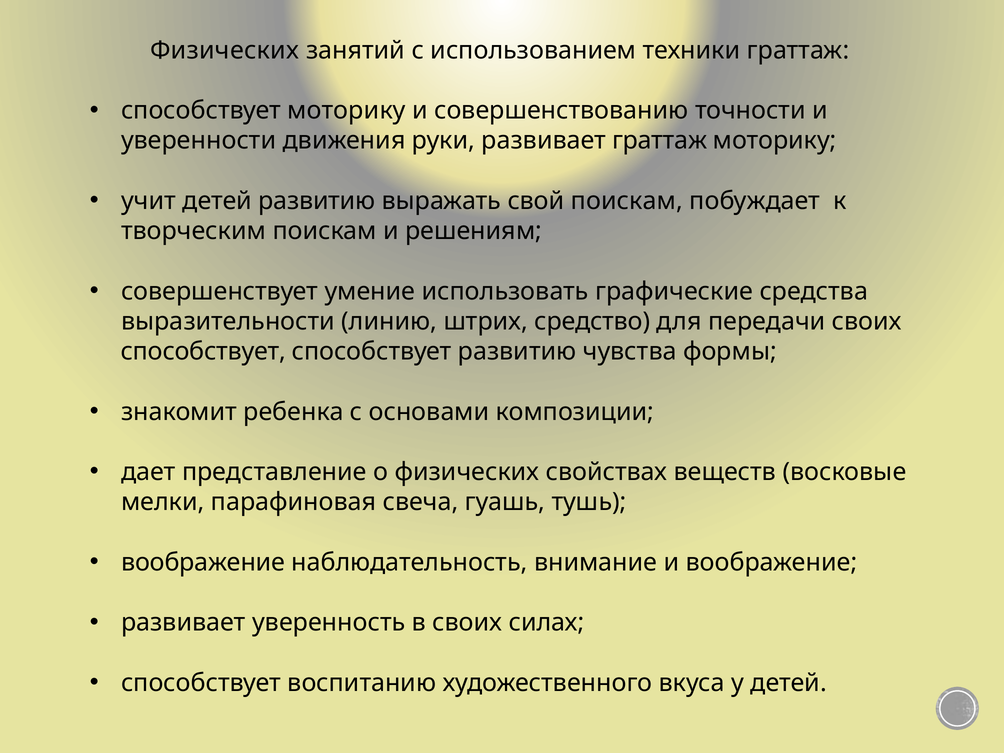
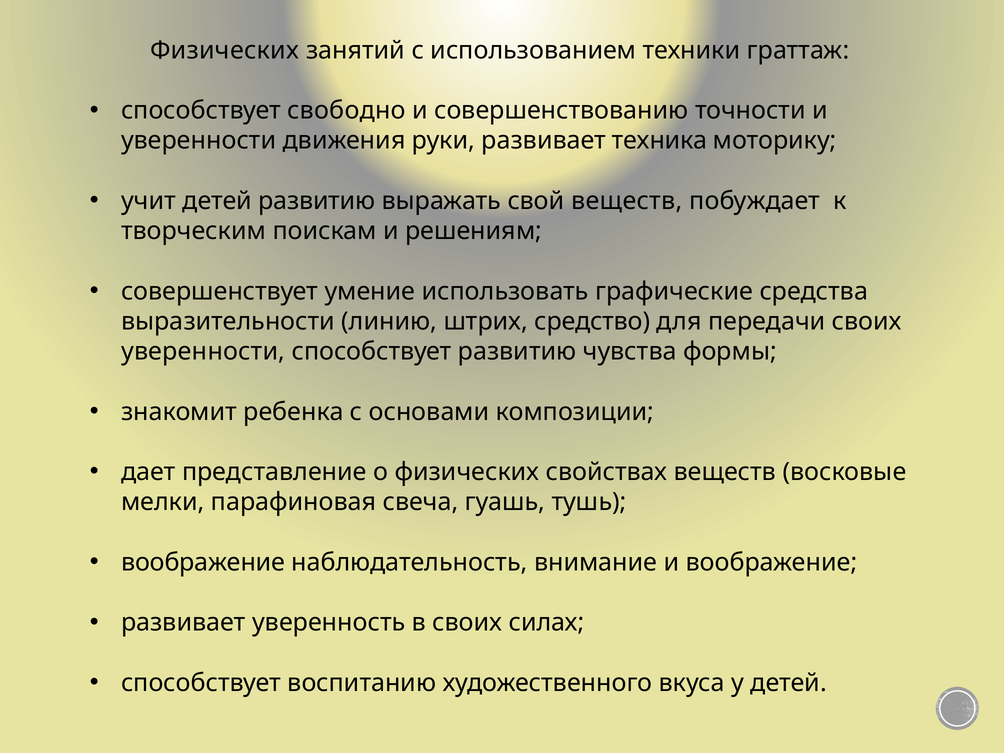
способствует моторику: моторику -> свободно
развивает граттаж: граттаж -> техника
свой поискам: поискам -> веществ
способствует at (203, 352): способствует -> уверенности
